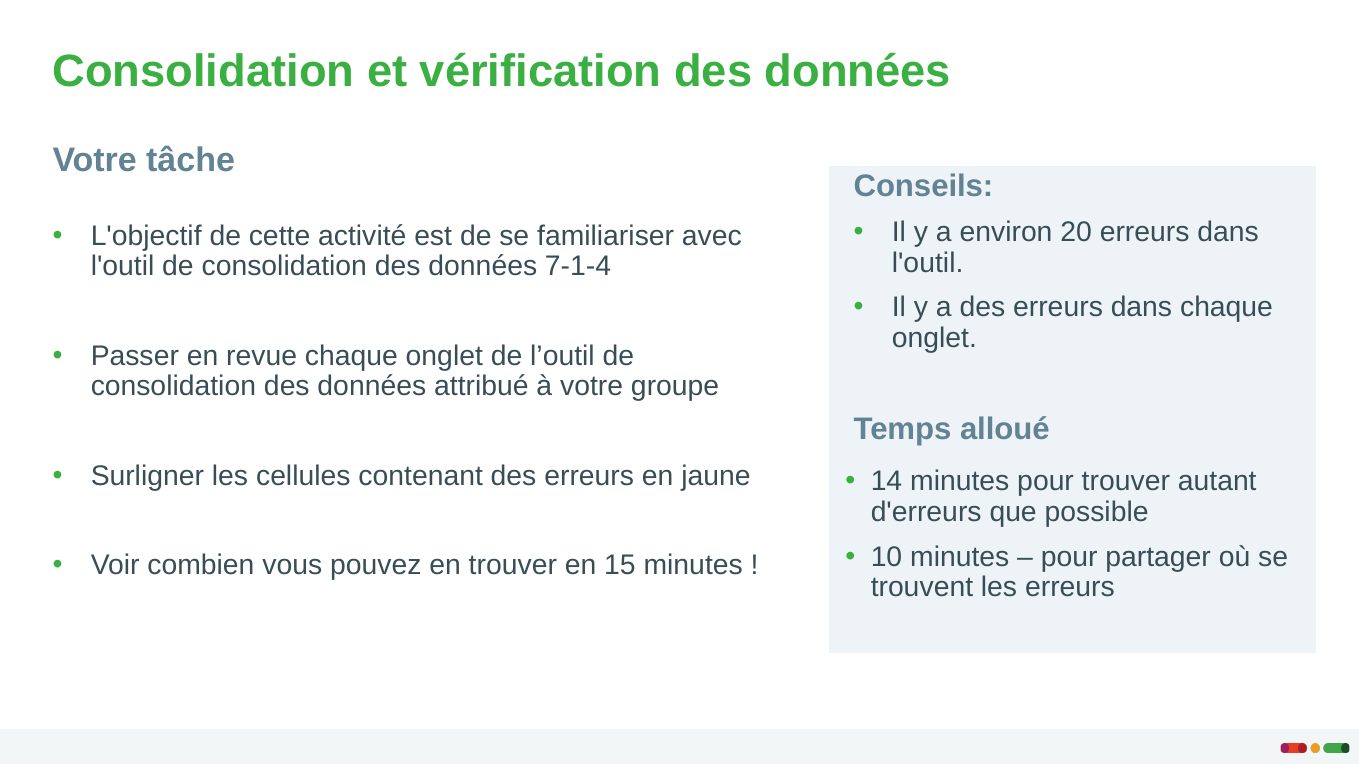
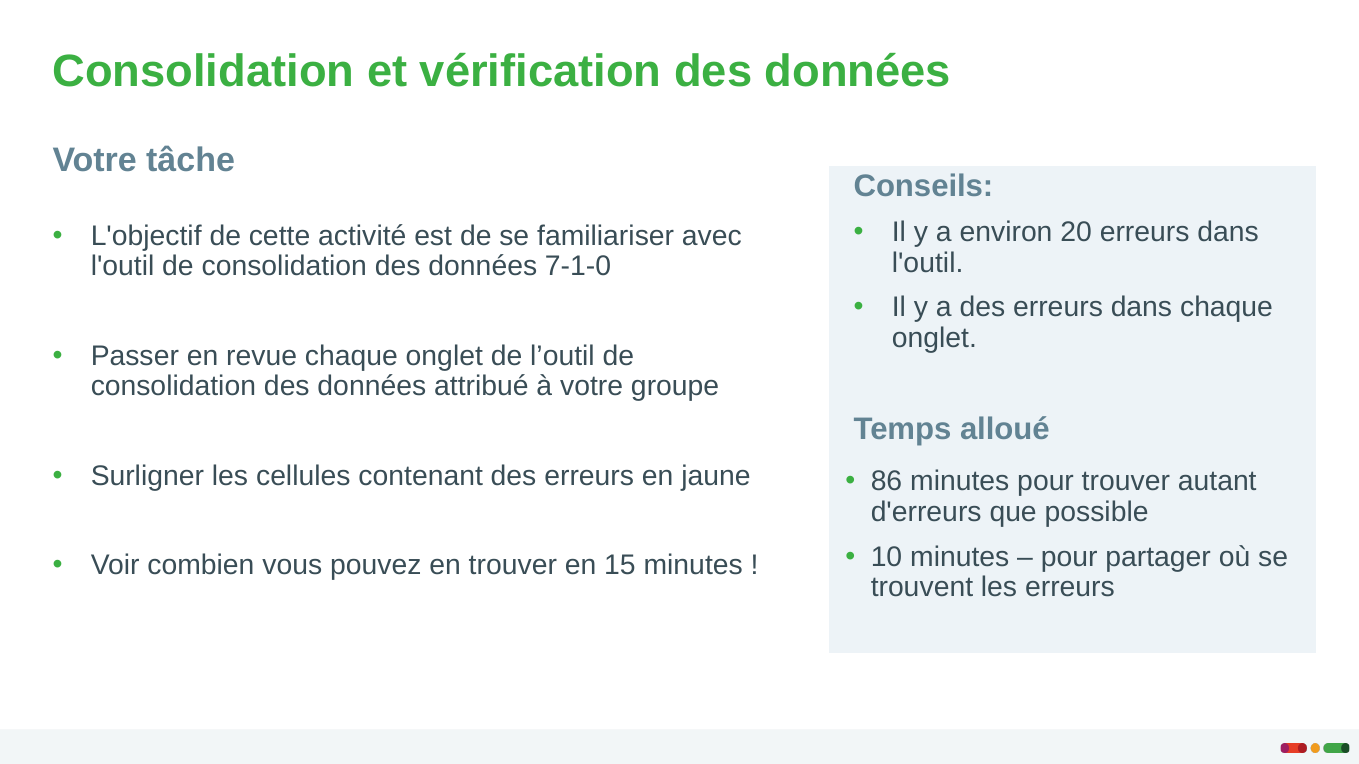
7-1-4: 7-1-4 -> 7-1-0
14: 14 -> 86
